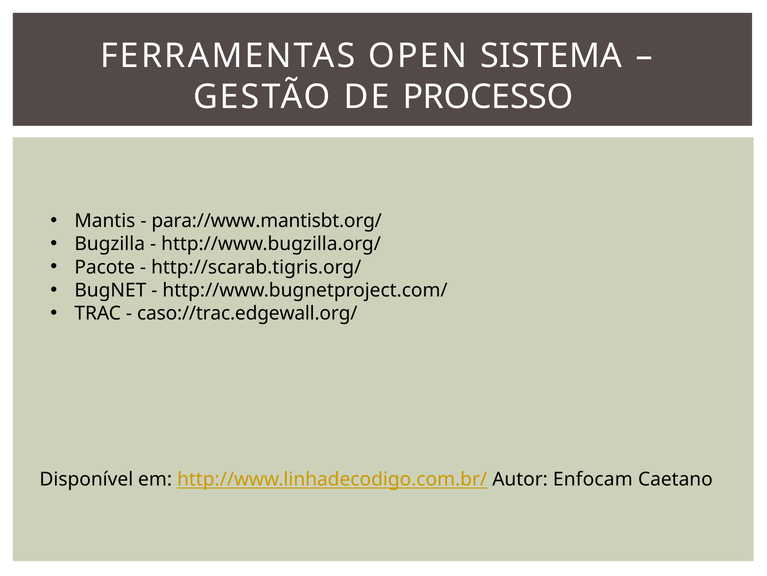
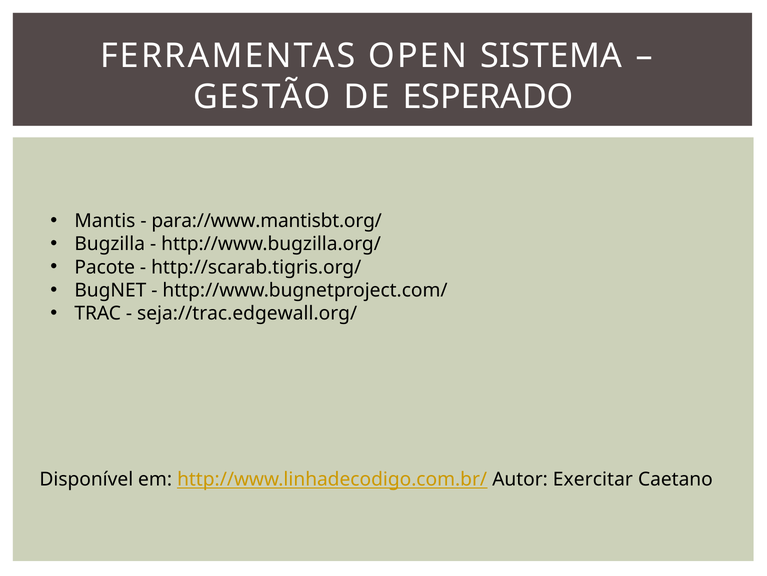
PROCESSO: PROCESSO -> ESPERADO
caso://trac.edgewall.org/: caso://trac.edgewall.org/ -> seja://trac.edgewall.org/
Enfocam: Enfocam -> Exercitar
